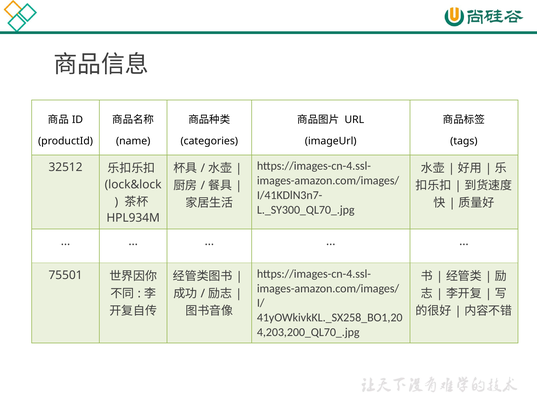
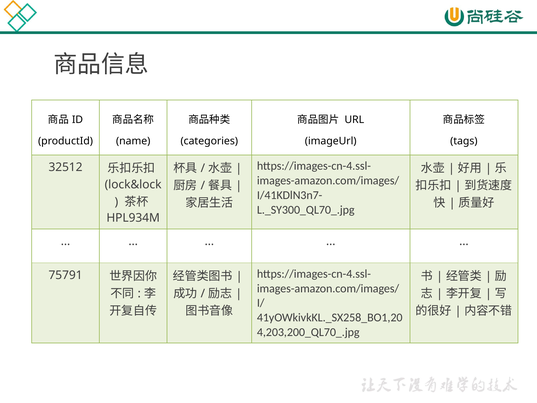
75501: 75501 -> 75791
